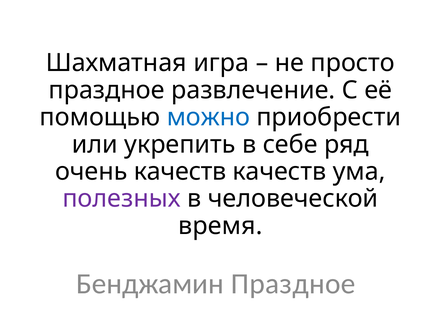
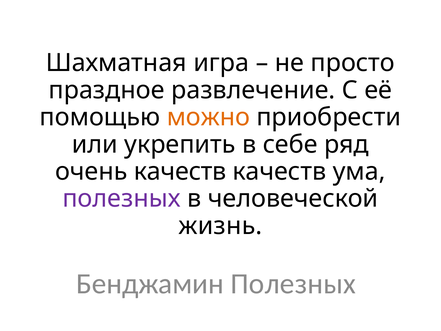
можно colour: blue -> orange
время: время -> жизнь
Бенджамин Праздное: Праздное -> Полезных
